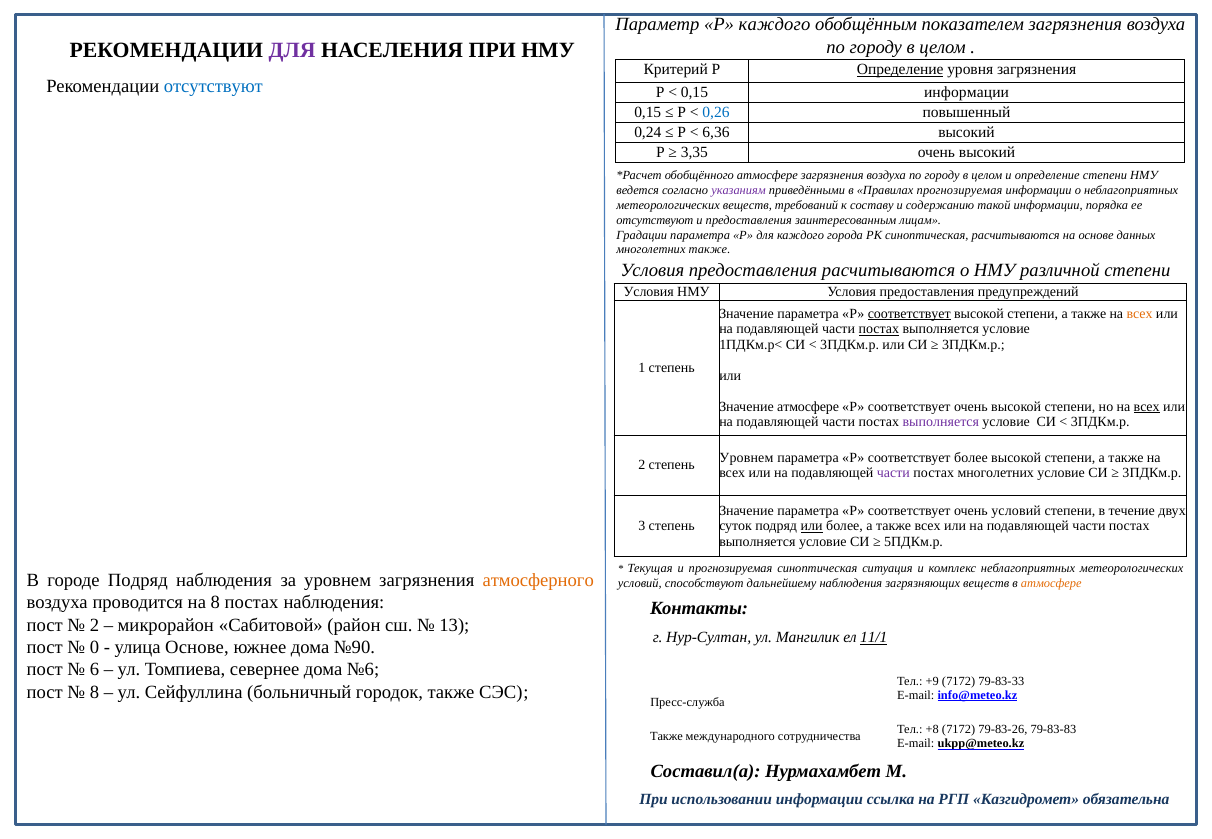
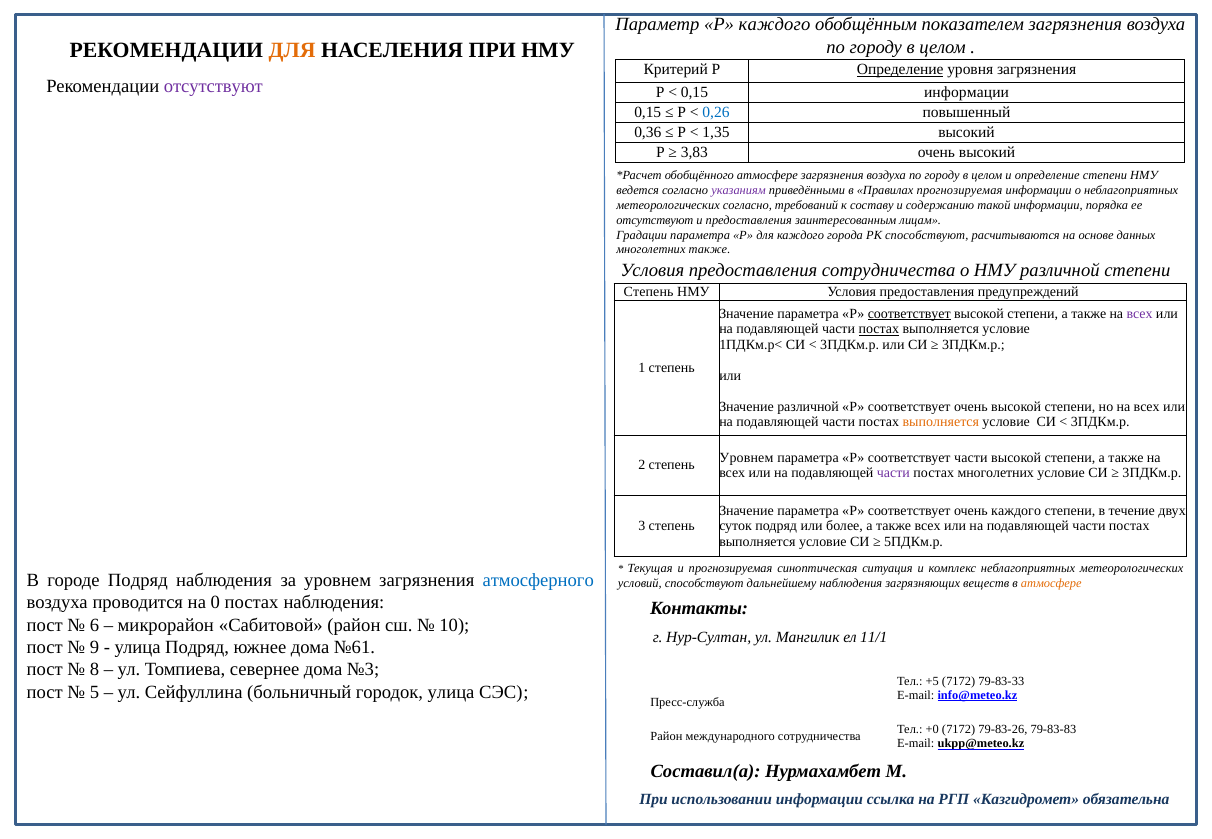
ДЛЯ at (292, 50) colour: purple -> orange
отсутствуют at (213, 86) colour: blue -> purple
0,24: 0,24 -> 0,36
6,36: 6,36 -> 1,35
3,35: 3,35 -> 3,83
метеорологических веществ: веществ -> согласно
РК синоптическая: синоптическая -> способствуют
предоставления расчитываются: расчитываются -> сотрудничества
Условия at (649, 292): Условия -> Степень
всех at (1140, 313) colour: orange -> purple
Значение атмосфере: атмосфере -> различной
всех at (1147, 406) underline: present -> none
выполняется at (941, 422) colour: purple -> orange
соответствует более: более -> части
очень условий: условий -> каждого
или at (812, 526) underline: present -> none
атмосферного colour: orange -> blue
на 8: 8 -> 0
2 at (94, 625): 2 -> 6
13: 13 -> 10
11/1 underline: present -> none
0: 0 -> 9
улица Основе: Основе -> Подряд
№90: №90 -> №61
6: 6 -> 8
№6: №6 -> №3
+9: +9 -> +5
8 at (94, 692): 8 -> 5
городок также: также -> улица
+8: +8 -> +0
Также at (666, 737): Также -> Район
